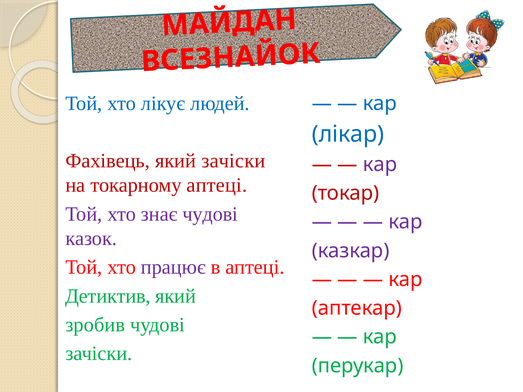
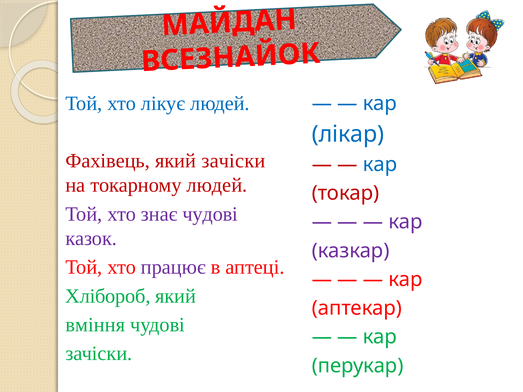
кар at (380, 164) colour: purple -> blue
токарному аптеці: аптеці -> людей
Детиктив: Детиктив -> Хлібороб
зробив: зробив -> вміння
